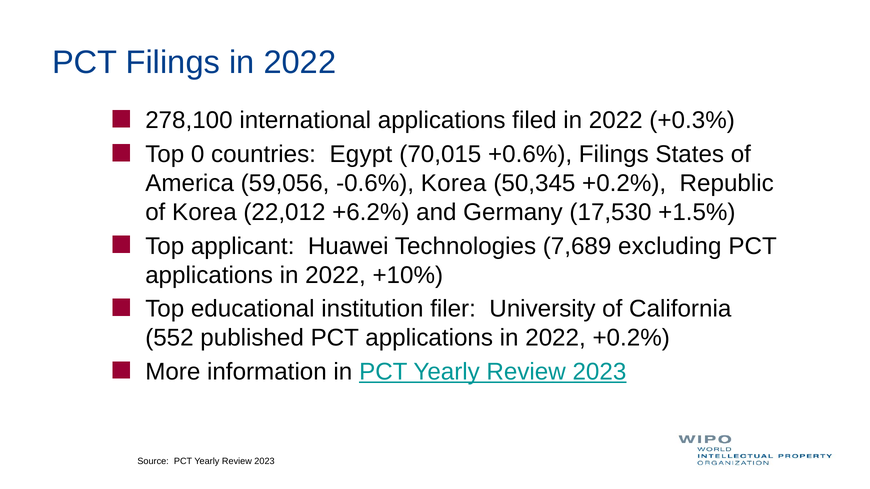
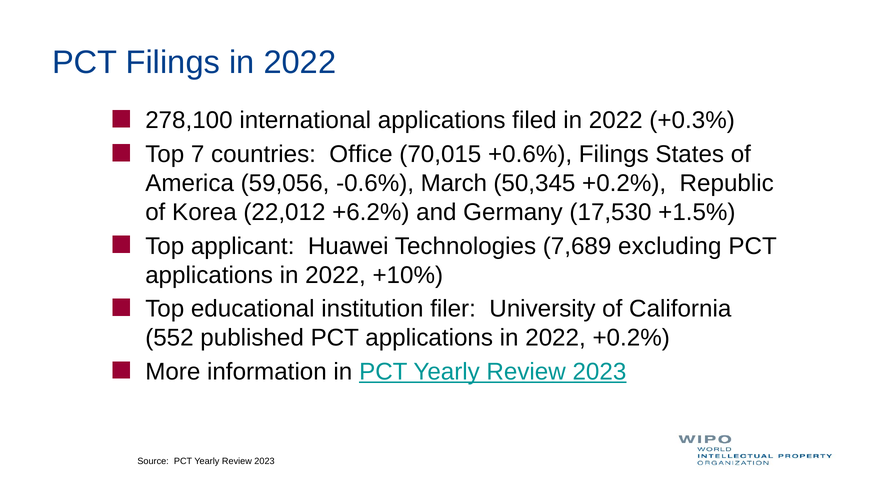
0: 0 -> 7
Egypt: Egypt -> Office
-0.6% Korea: Korea -> March
